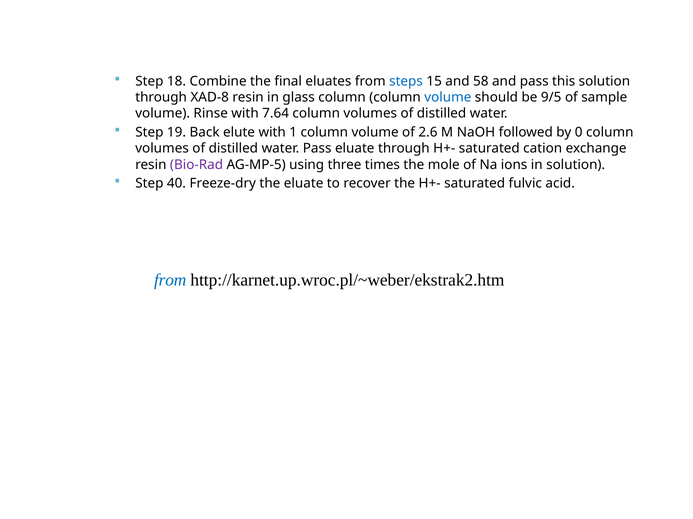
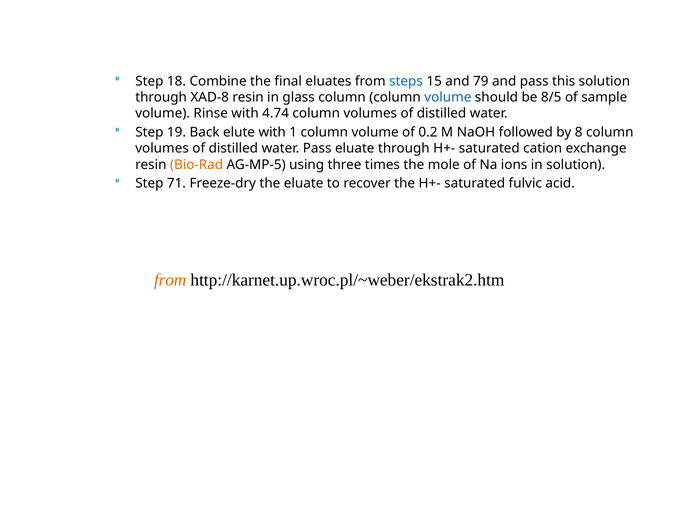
58: 58 -> 79
9/5: 9/5 -> 8/5
7.64: 7.64 -> 4.74
2.6: 2.6 -> 0.2
0: 0 -> 8
Bio-Rad colour: purple -> orange
40: 40 -> 71
from at (170, 280) colour: blue -> orange
